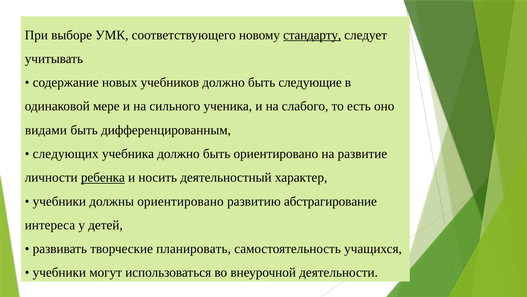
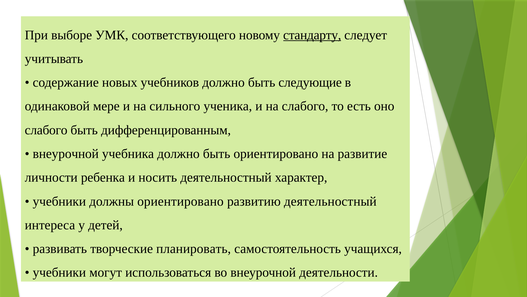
видами at (46, 130): видами -> слабого
следующих at (66, 154): следующих -> внеурочной
ребенка underline: present -> none
развитию абстрагирование: абстрагирование -> деятельностный
